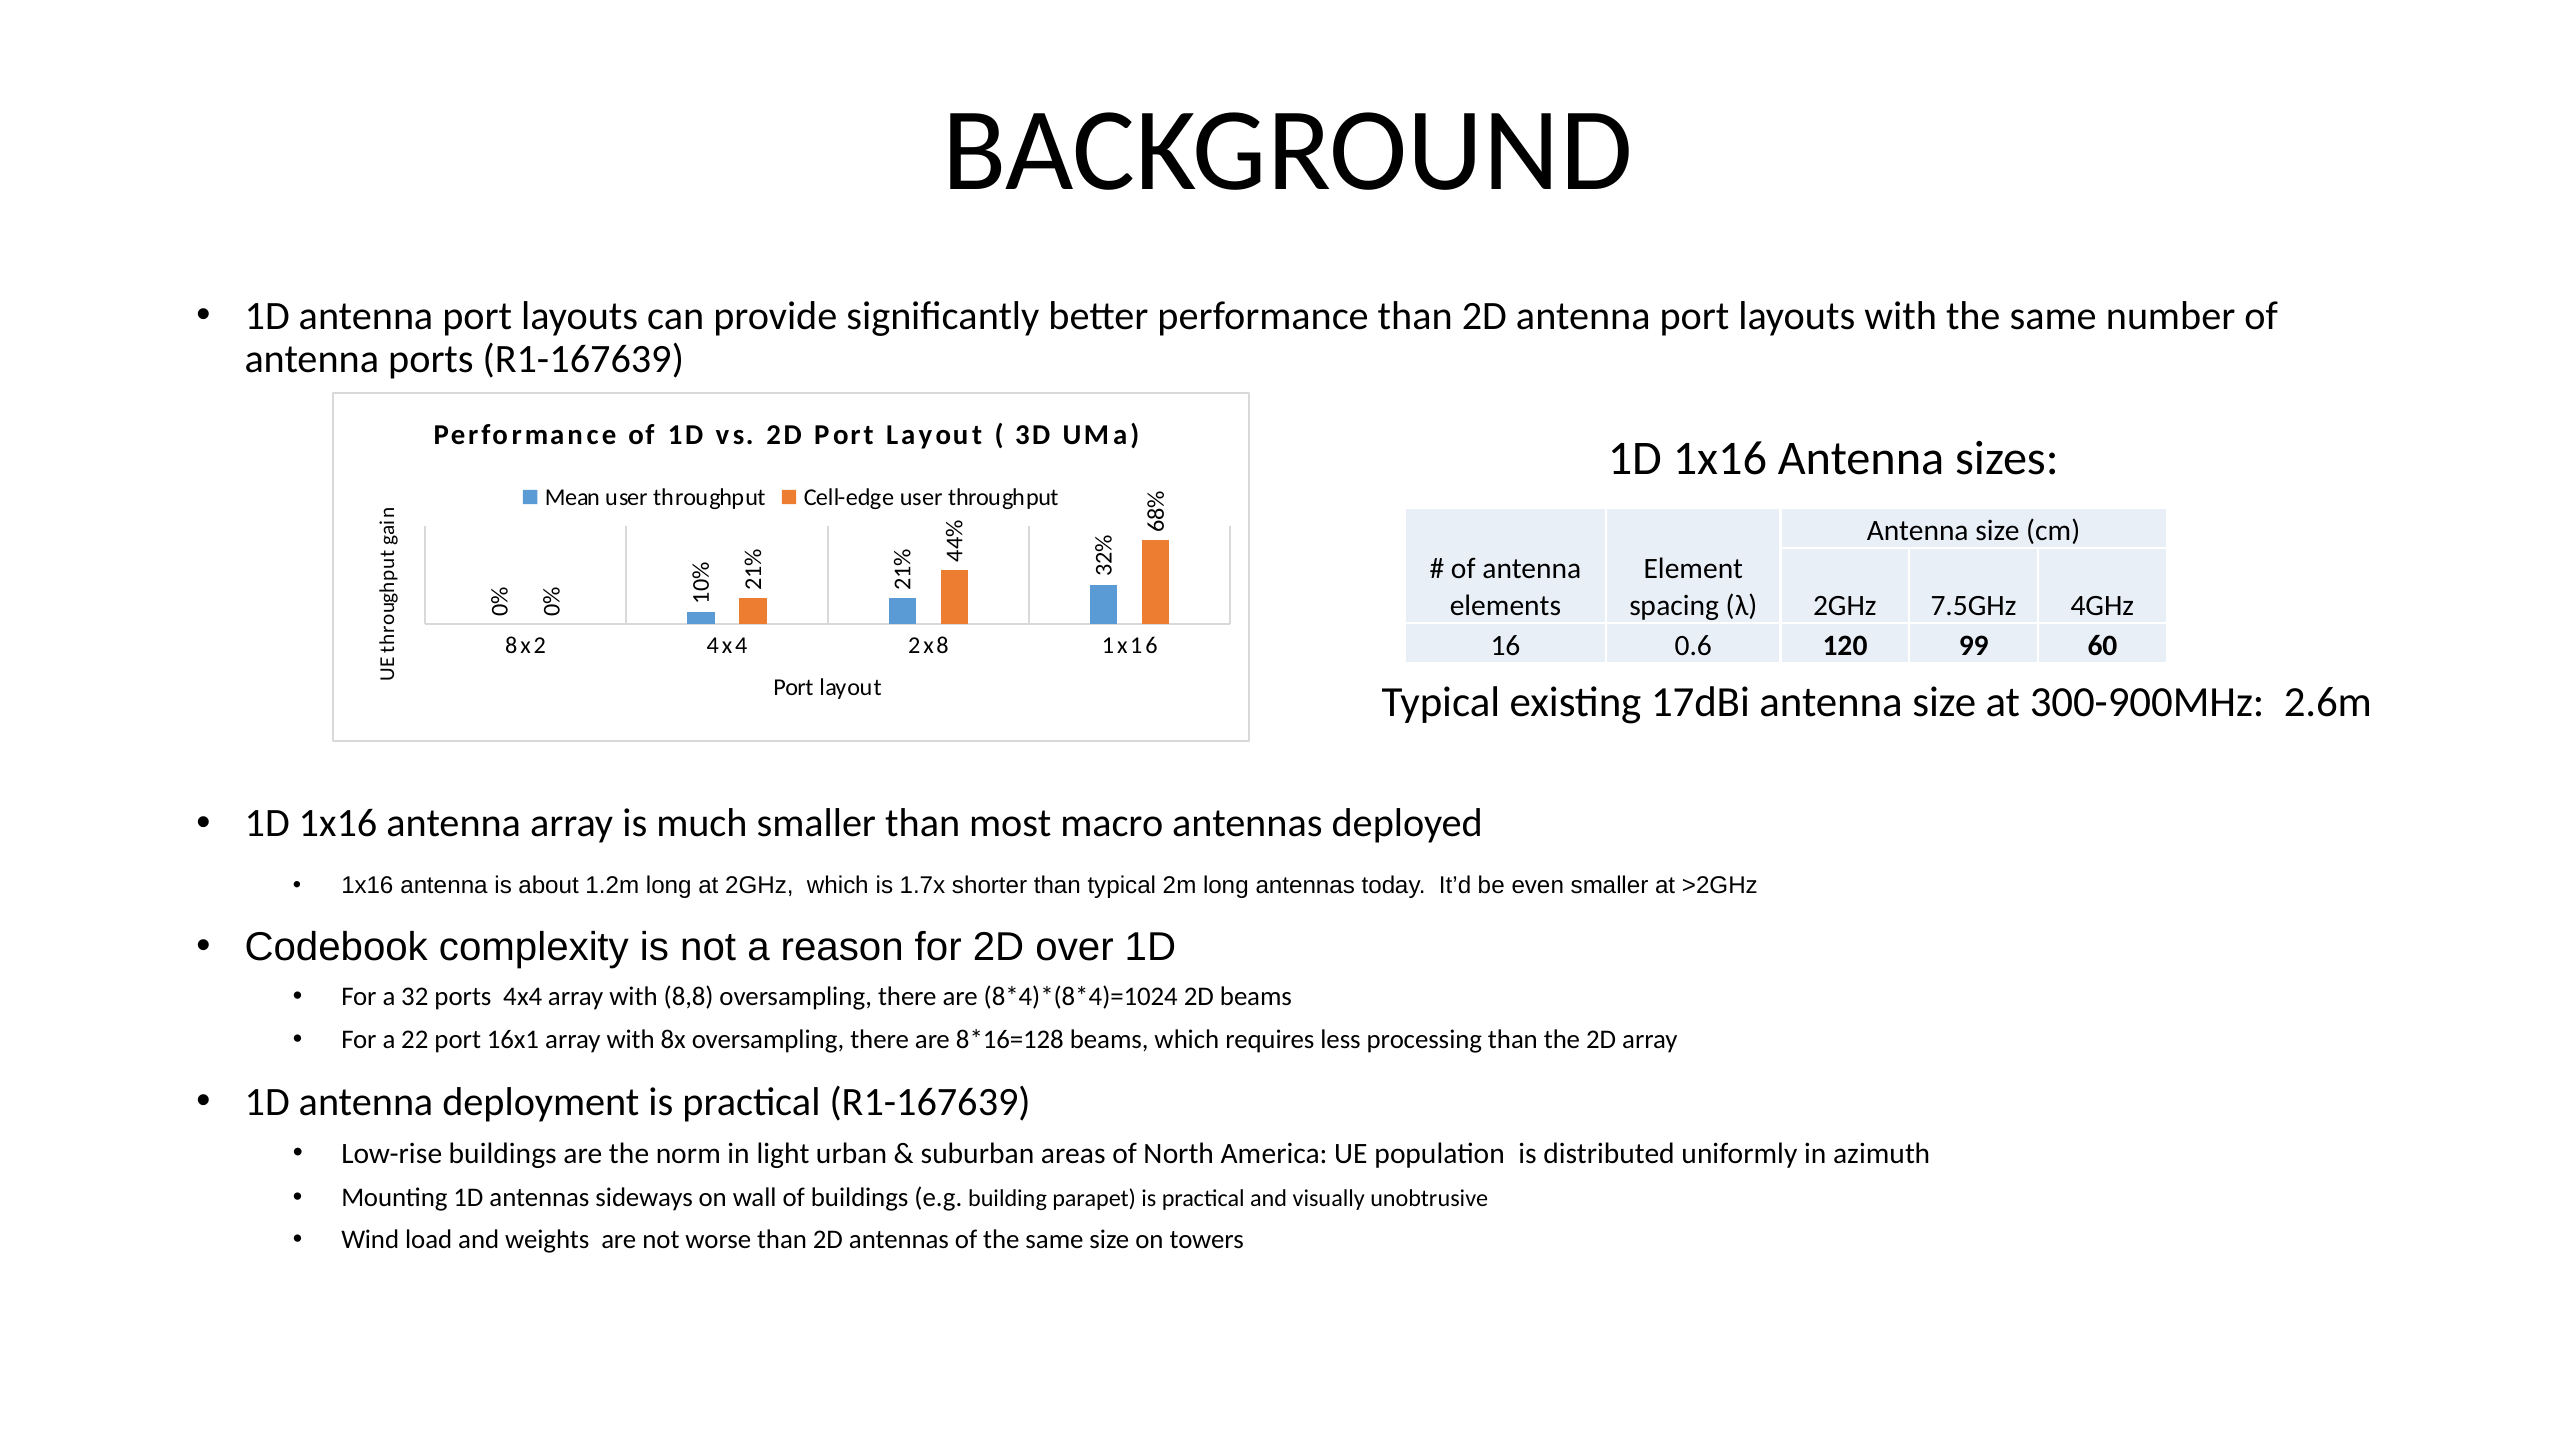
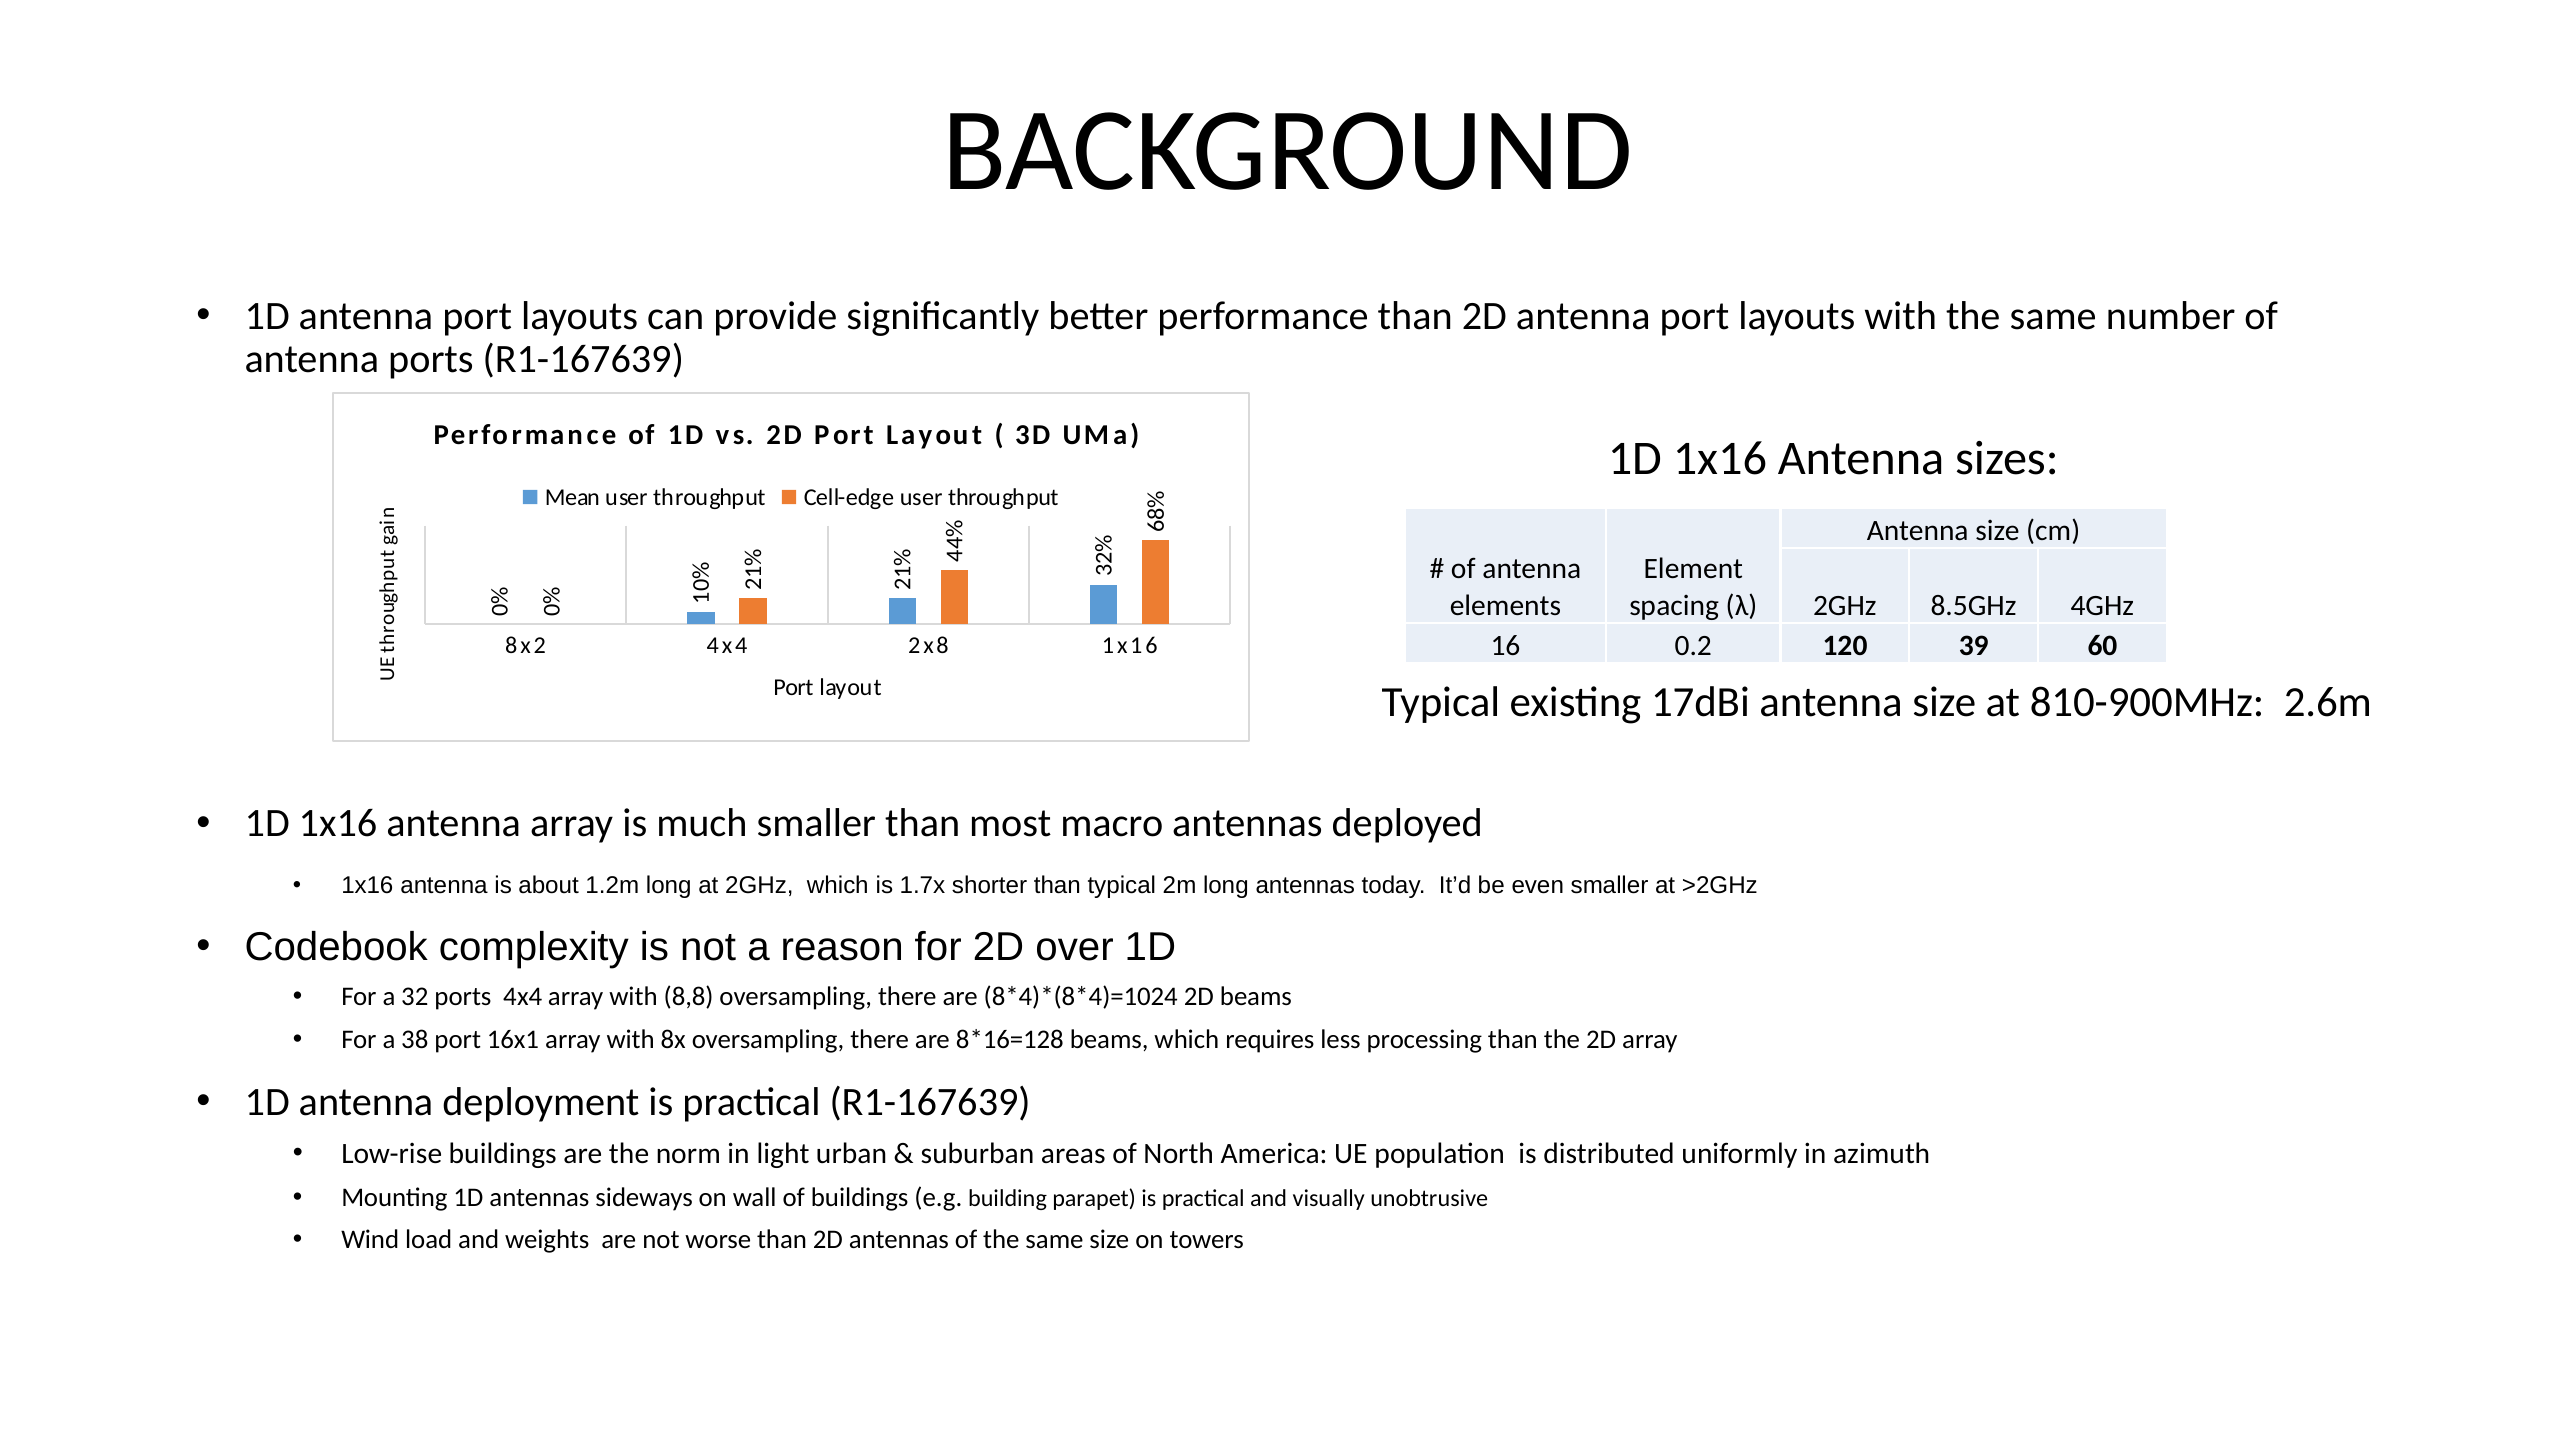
7.5GHz: 7.5GHz -> 8.5GHz
0.6: 0.6 -> 0.2
99: 99 -> 39
300-900MHz: 300-900MHz -> 810-900MHz
22: 22 -> 38
